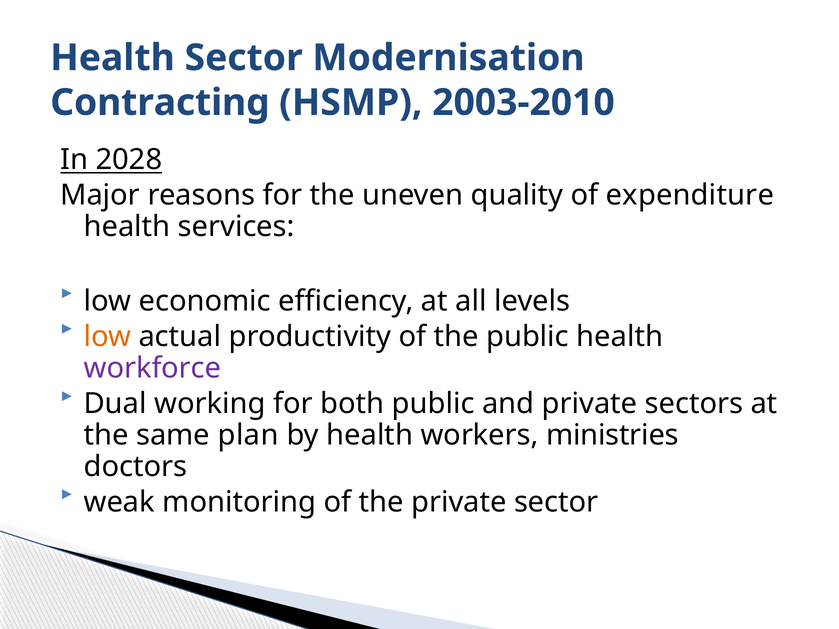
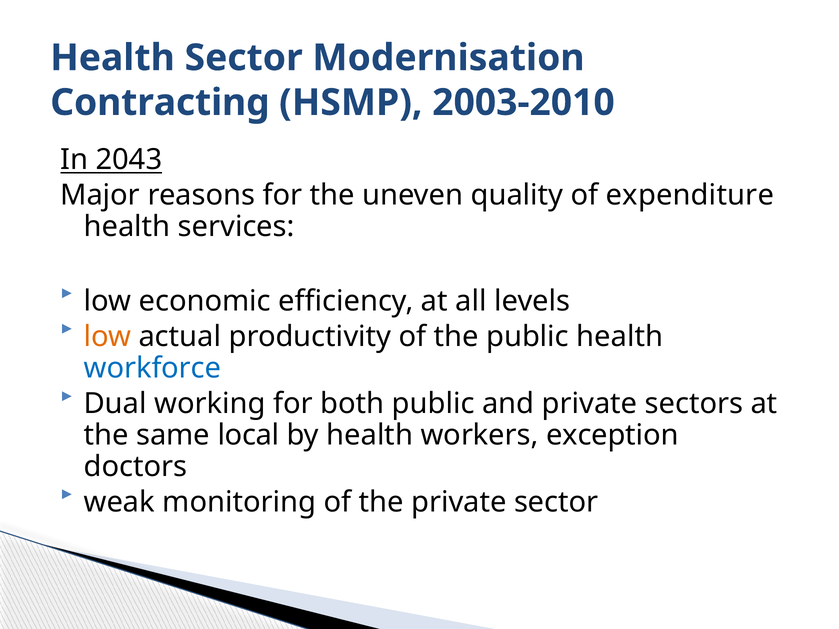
2028: 2028 -> 2043
workforce colour: purple -> blue
plan: plan -> local
ministries: ministries -> exception
